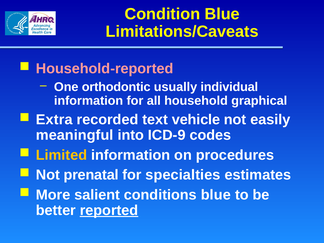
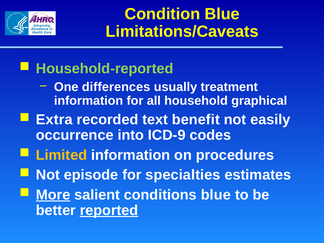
Household-reported colour: pink -> light green
orthodontic: orthodontic -> differences
individual: individual -> treatment
vehicle: vehicle -> benefit
meaningful: meaningful -> occurrence
prenatal: prenatal -> episode
More underline: none -> present
